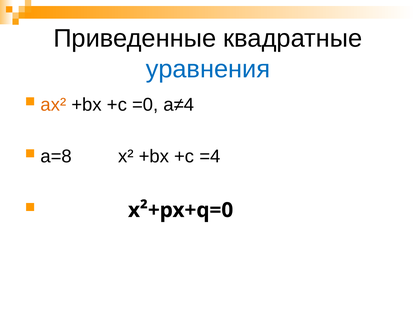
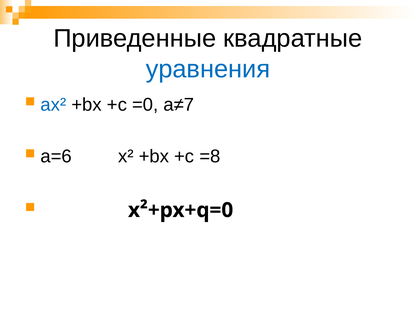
ax² colour: orange -> blue
a≠4: a≠4 -> a≠7
а=8: а=8 -> а=6
=4: =4 -> =8
